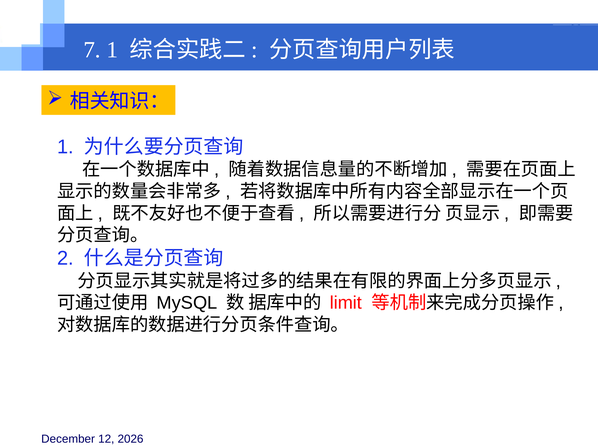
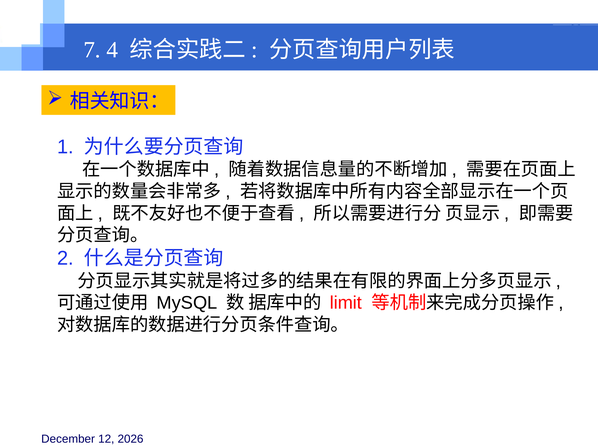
7 1: 1 -> 4
